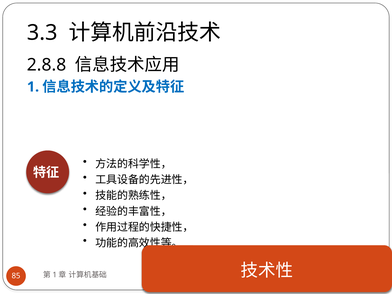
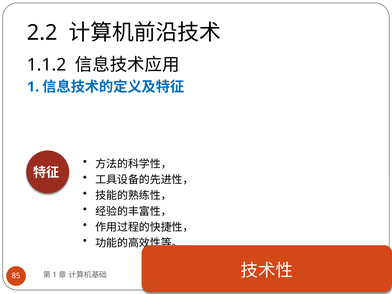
3.3: 3.3 -> 2.2
2.8.8: 2.8.8 -> 1.1.2
